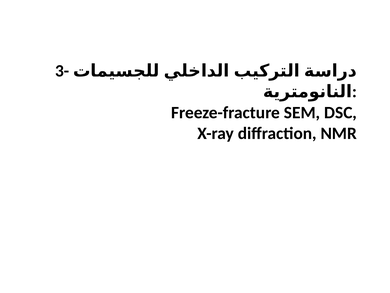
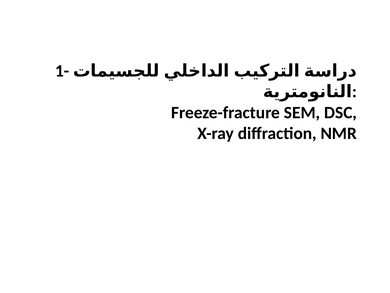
3-: 3- -> 1-
